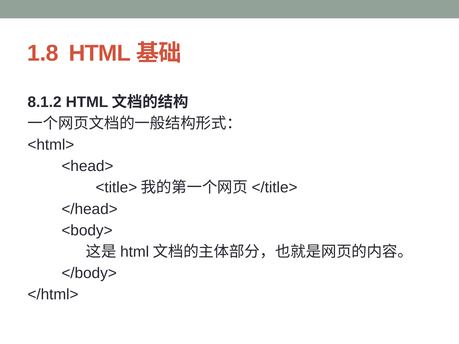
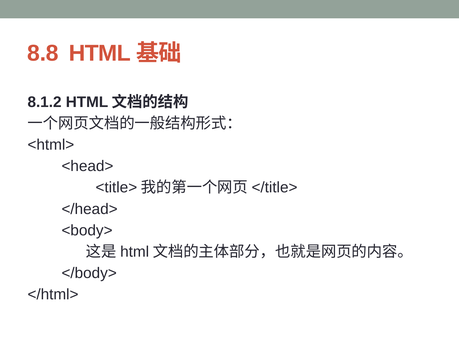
1.8: 1.8 -> 8.8
